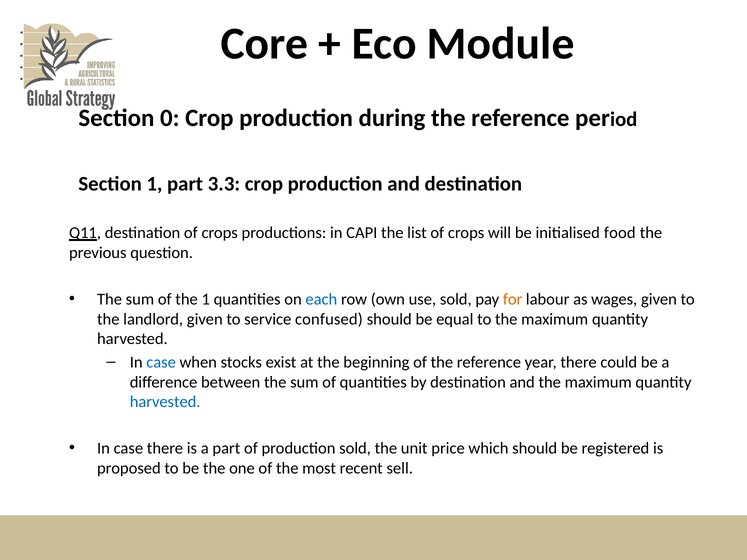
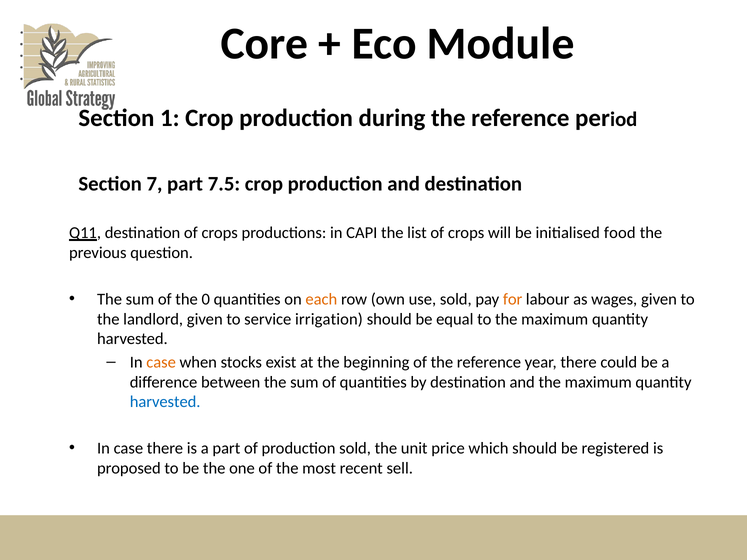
0: 0 -> 1
Section 1: 1 -> 7
3.3: 3.3 -> 7.5
the 1: 1 -> 0
each colour: blue -> orange
confused: confused -> irrigation
case at (161, 362) colour: blue -> orange
